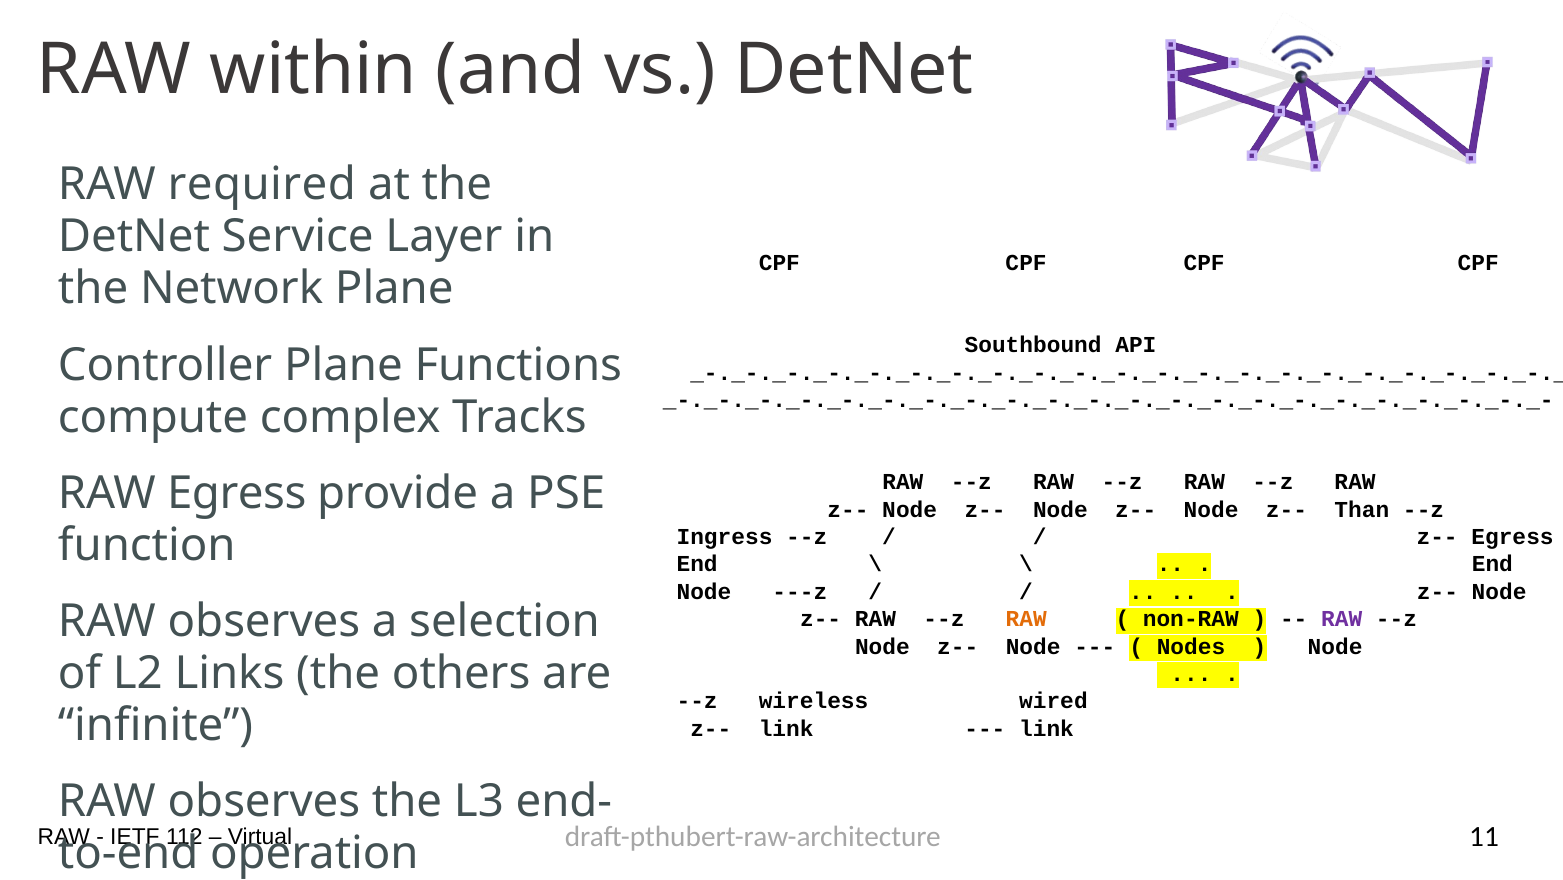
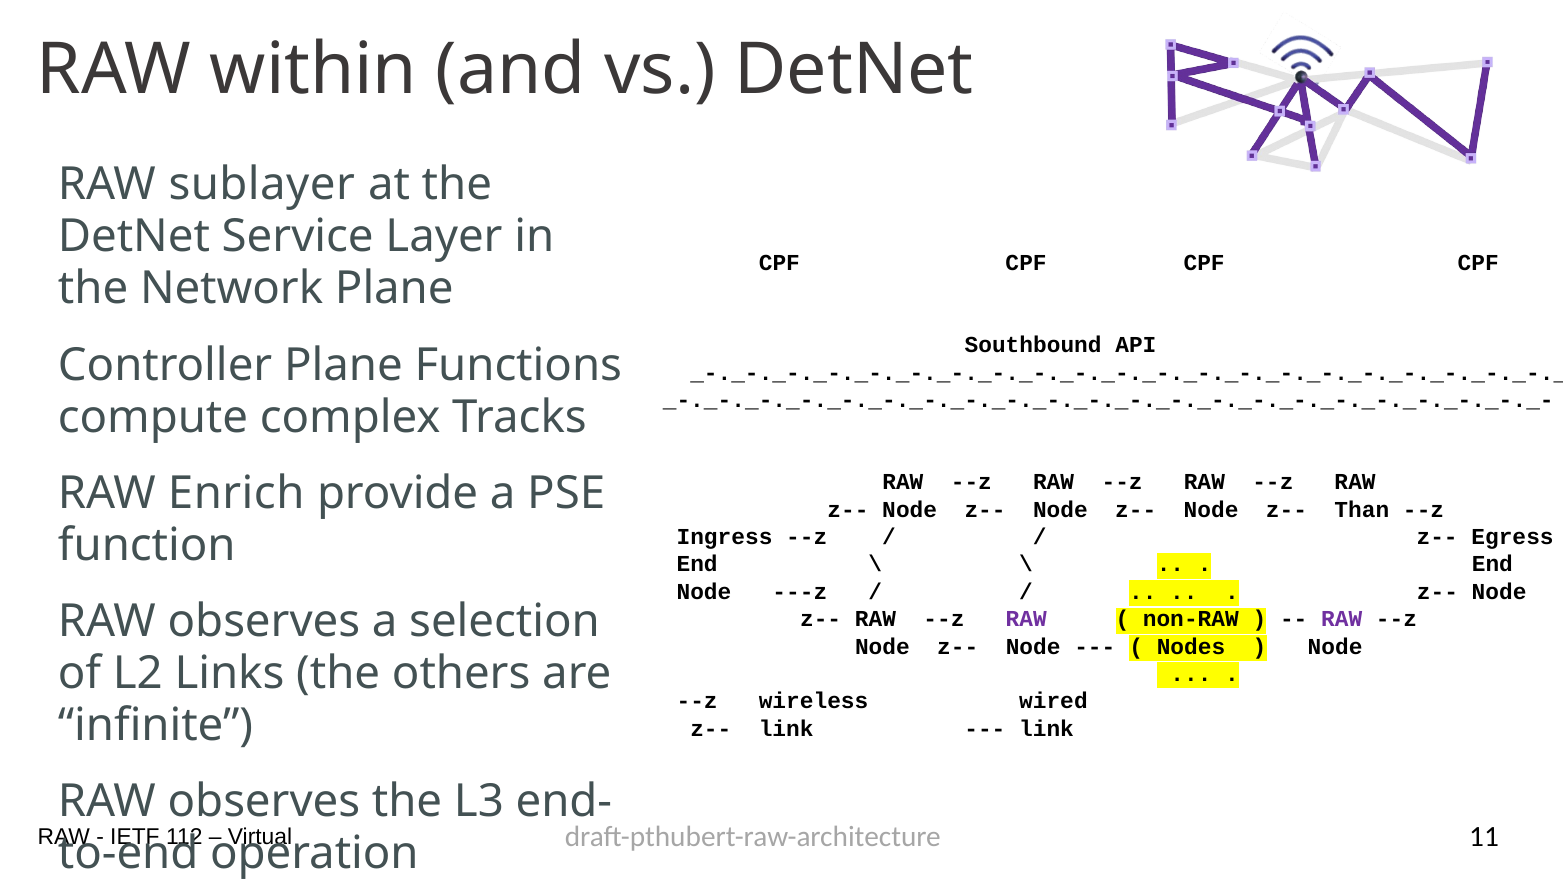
required: required -> sublayer
RAW Egress: Egress -> Enrich
RAW at (1026, 619) colour: orange -> purple
